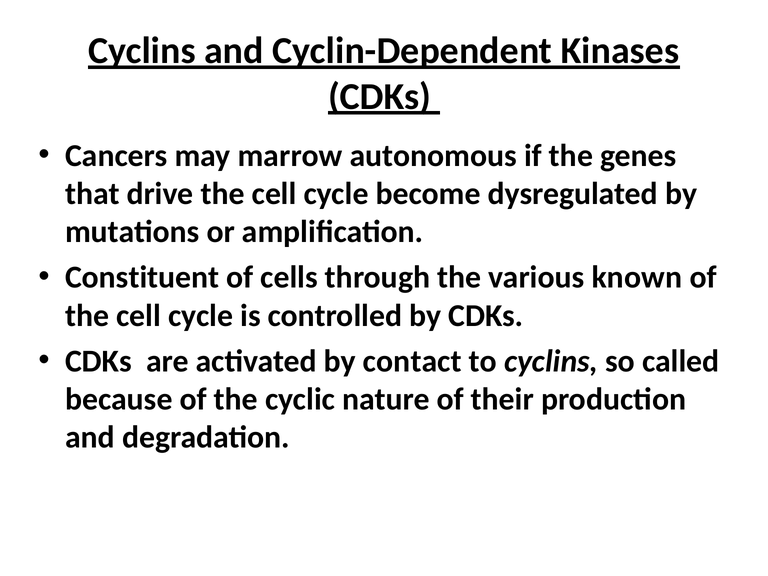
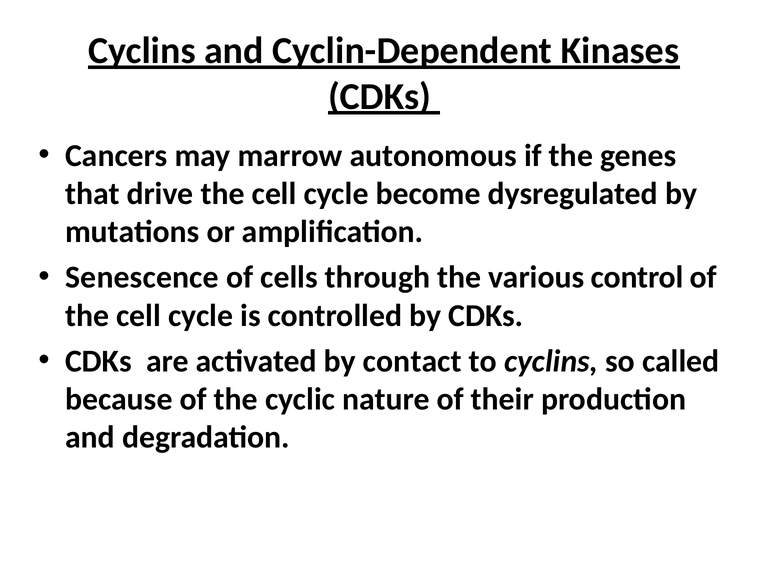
Constituent: Constituent -> Senescence
known: known -> control
